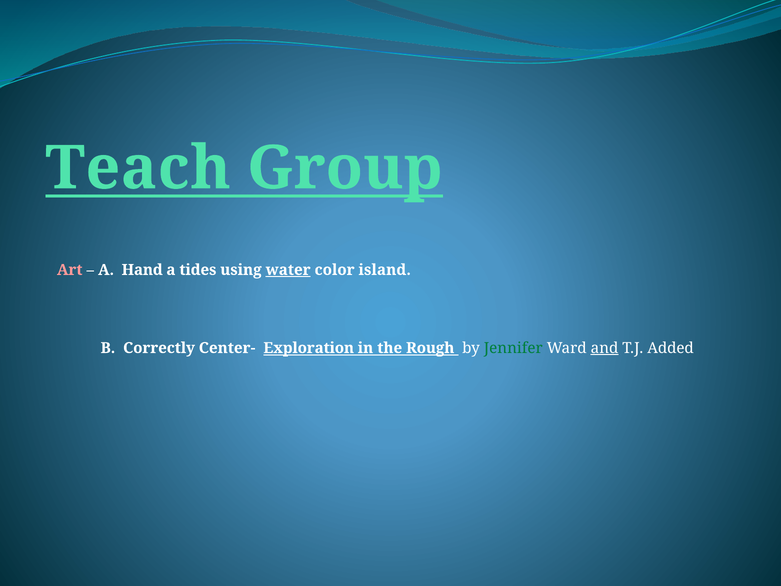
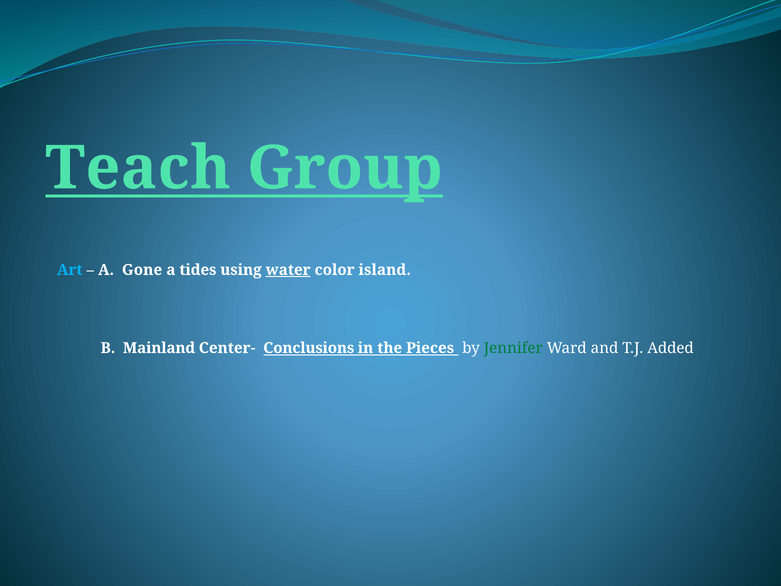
Art colour: pink -> light blue
Hand: Hand -> Gone
Correctly: Correctly -> Mainland
Exploration: Exploration -> Conclusions
Rough: Rough -> Pieces
and underline: present -> none
